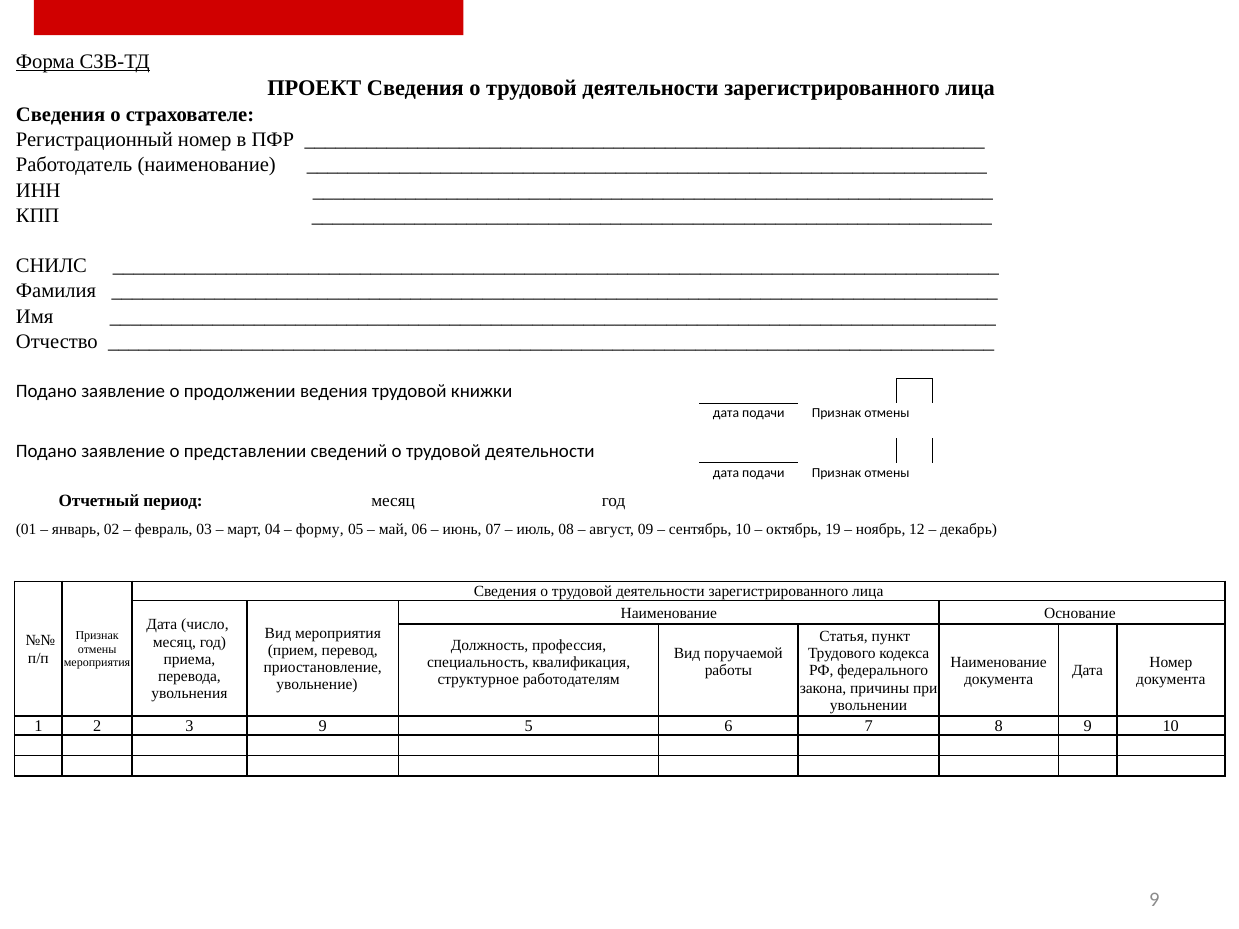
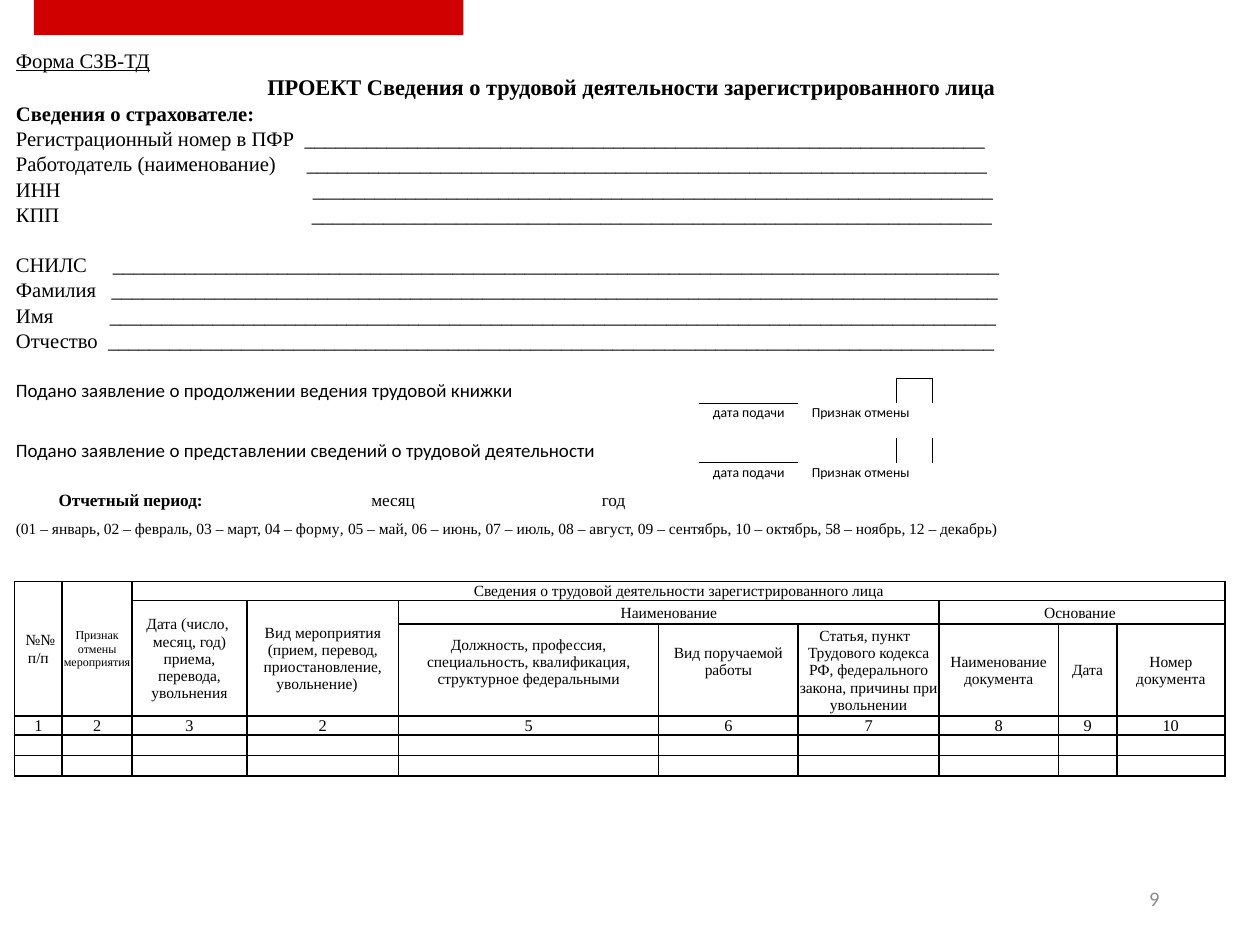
19: 19 -> 58
работодателям: работодателям -> федеральными
3 9: 9 -> 2
